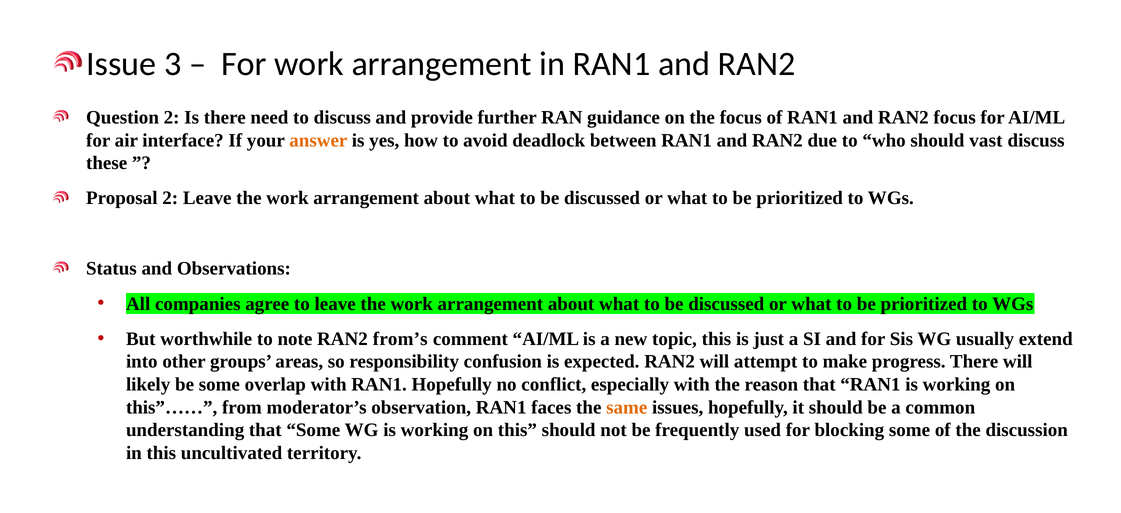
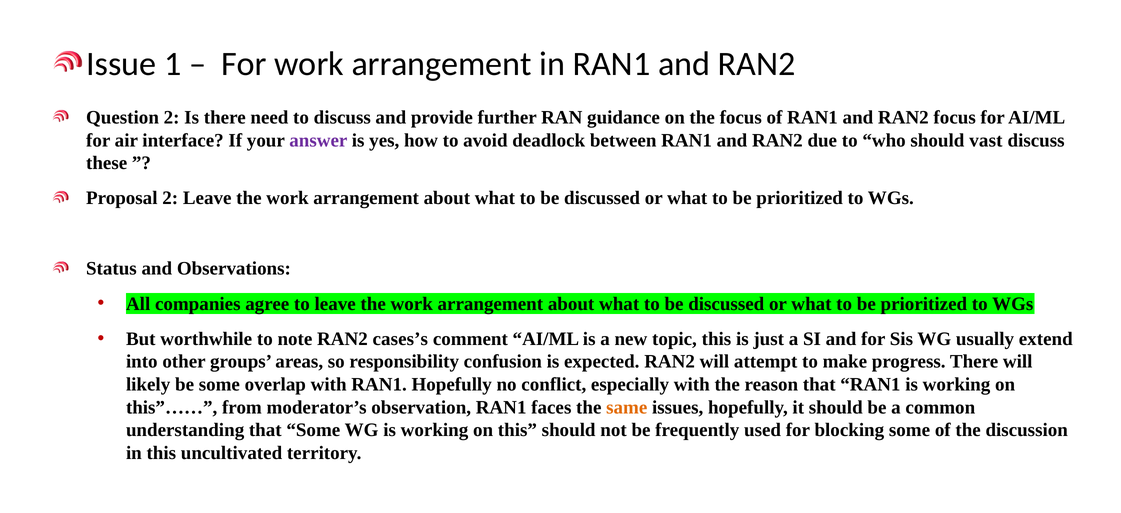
3: 3 -> 1
answer colour: orange -> purple
from’s: from’s -> cases’s
